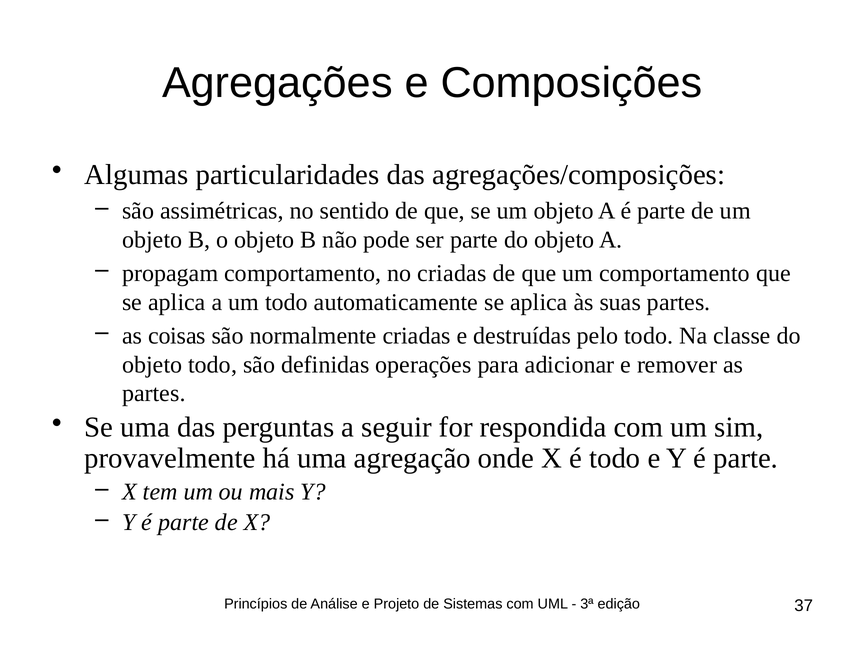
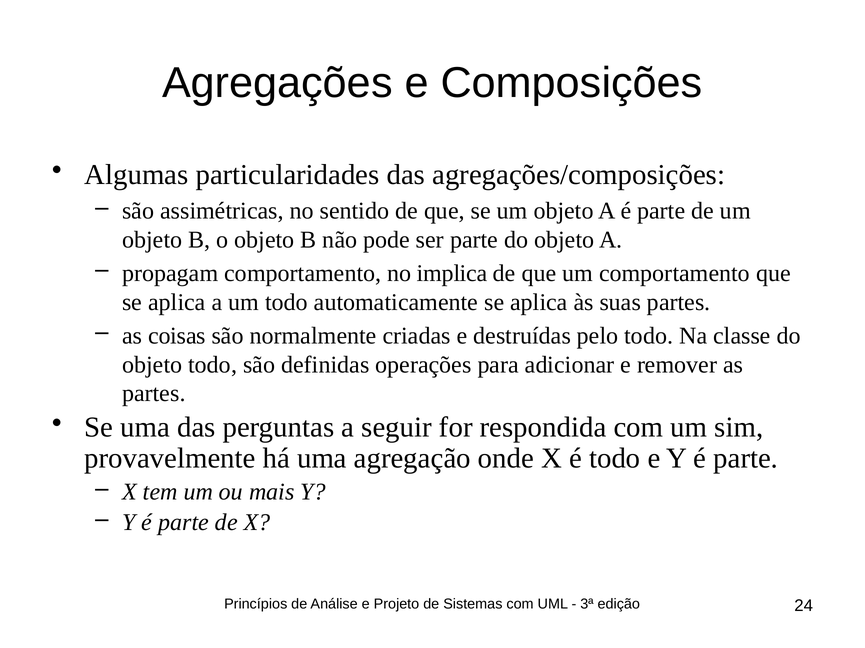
no criadas: criadas -> implica
37: 37 -> 24
